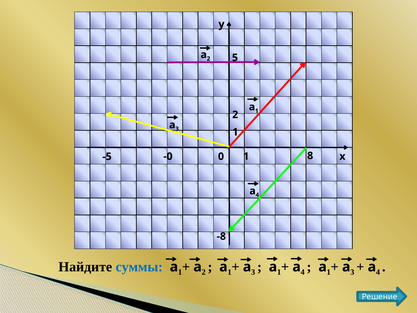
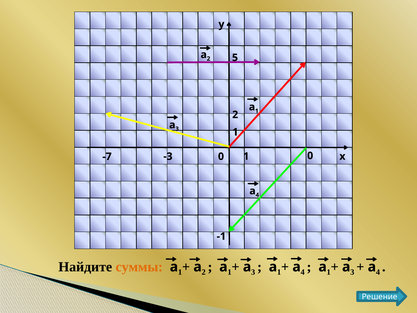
1 8: 8 -> 0
-0: -0 -> -3
-5: -5 -> -7
-8: -8 -> -1
суммы colour: blue -> orange
